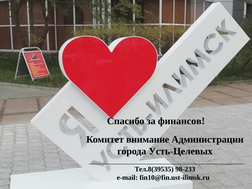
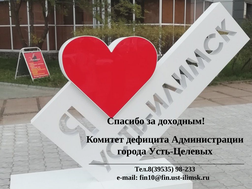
финансов: финансов -> доходным
внимание: внимание -> дефицита
